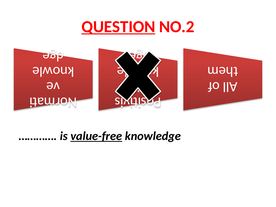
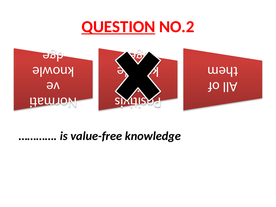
value-free underline: present -> none
